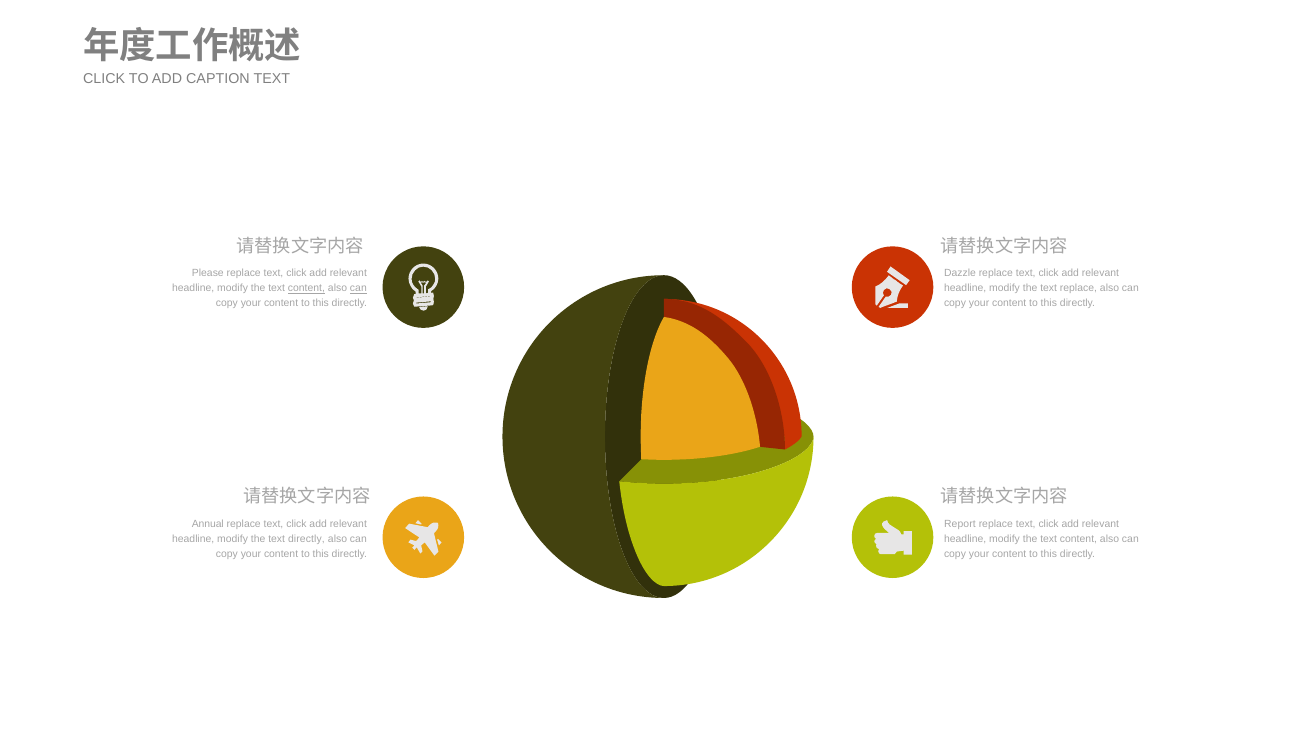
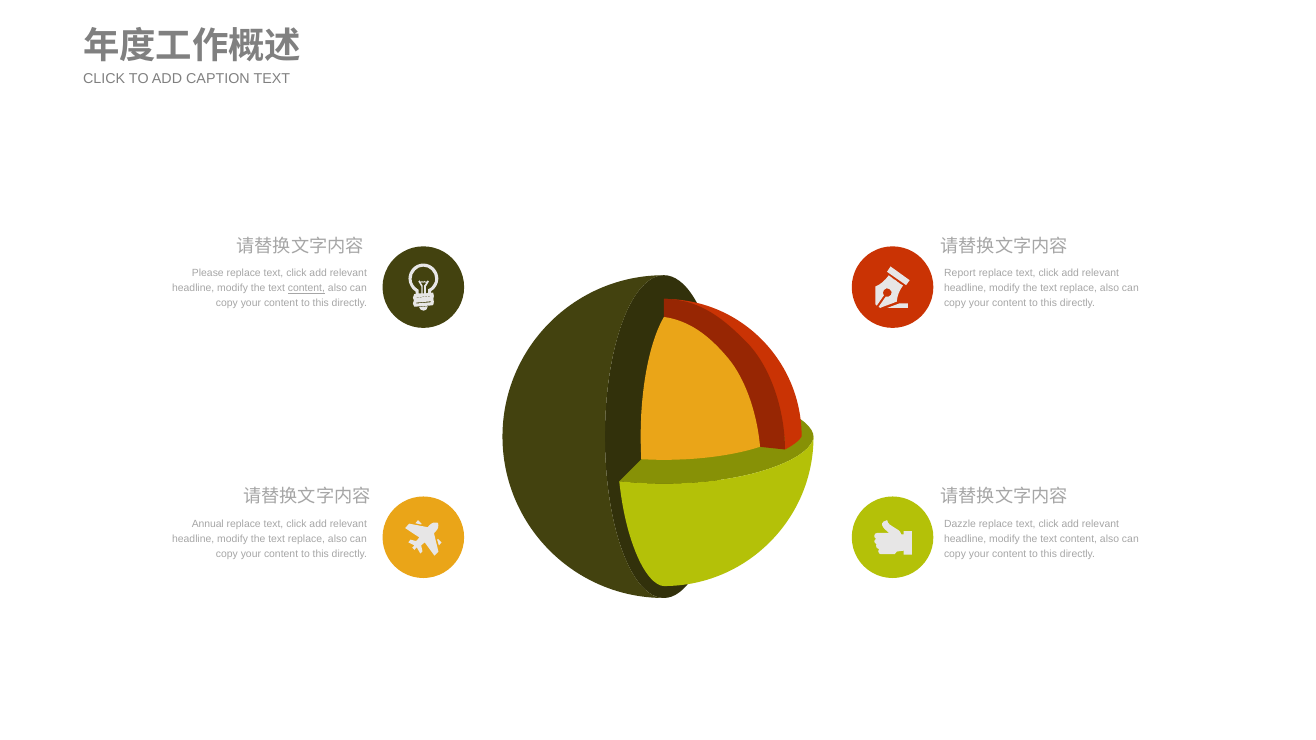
Dazzle: Dazzle -> Report
can at (358, 288) underline: present -> none
Report: Report -> Dazzle
directly at (306, 539): directly -> replace
